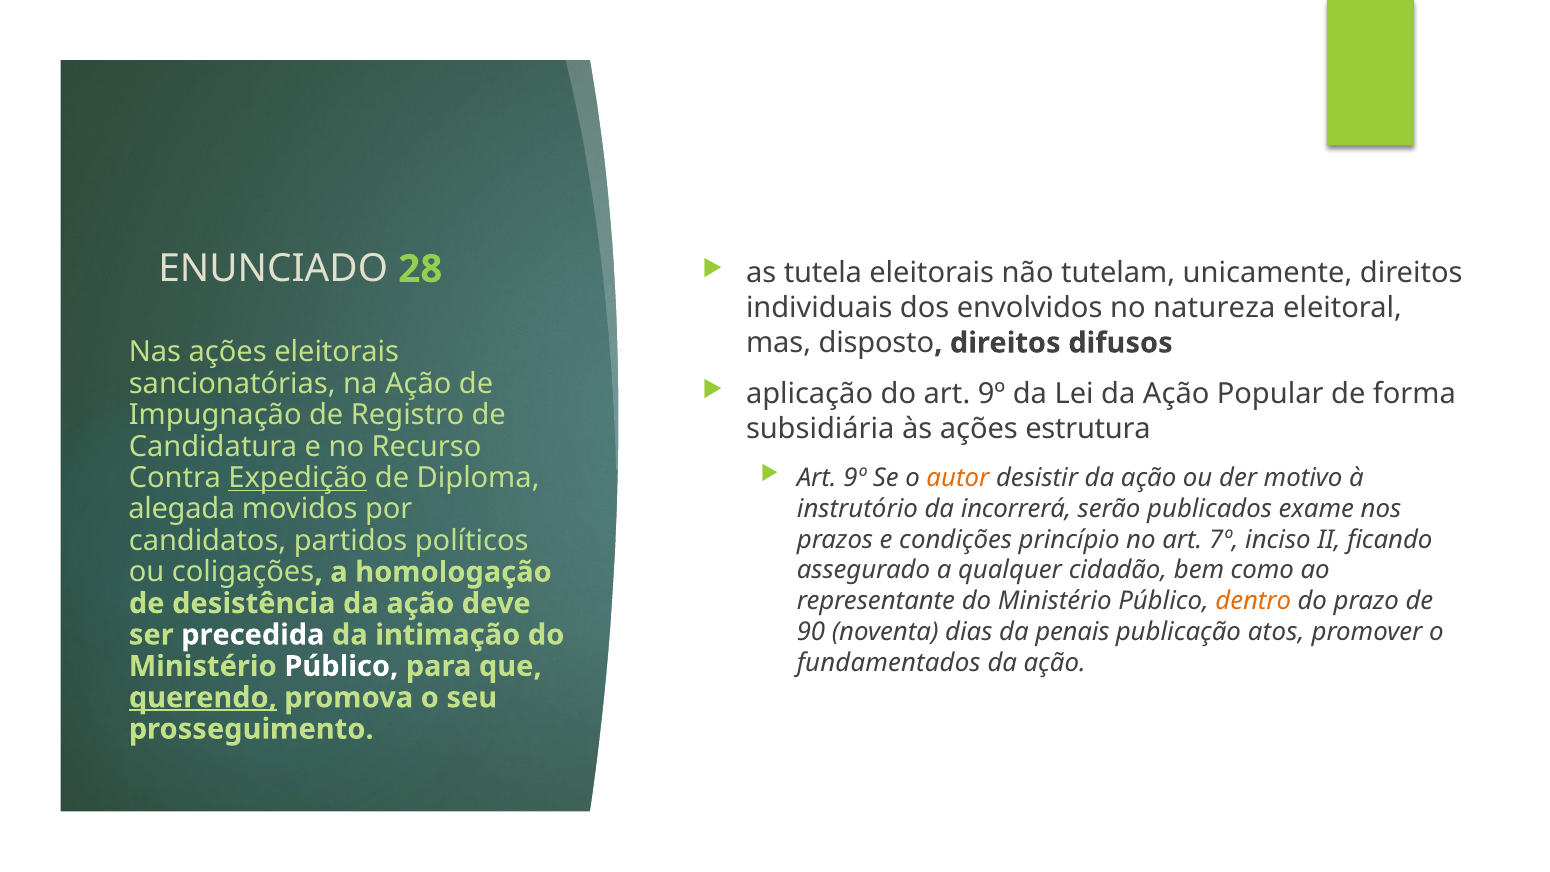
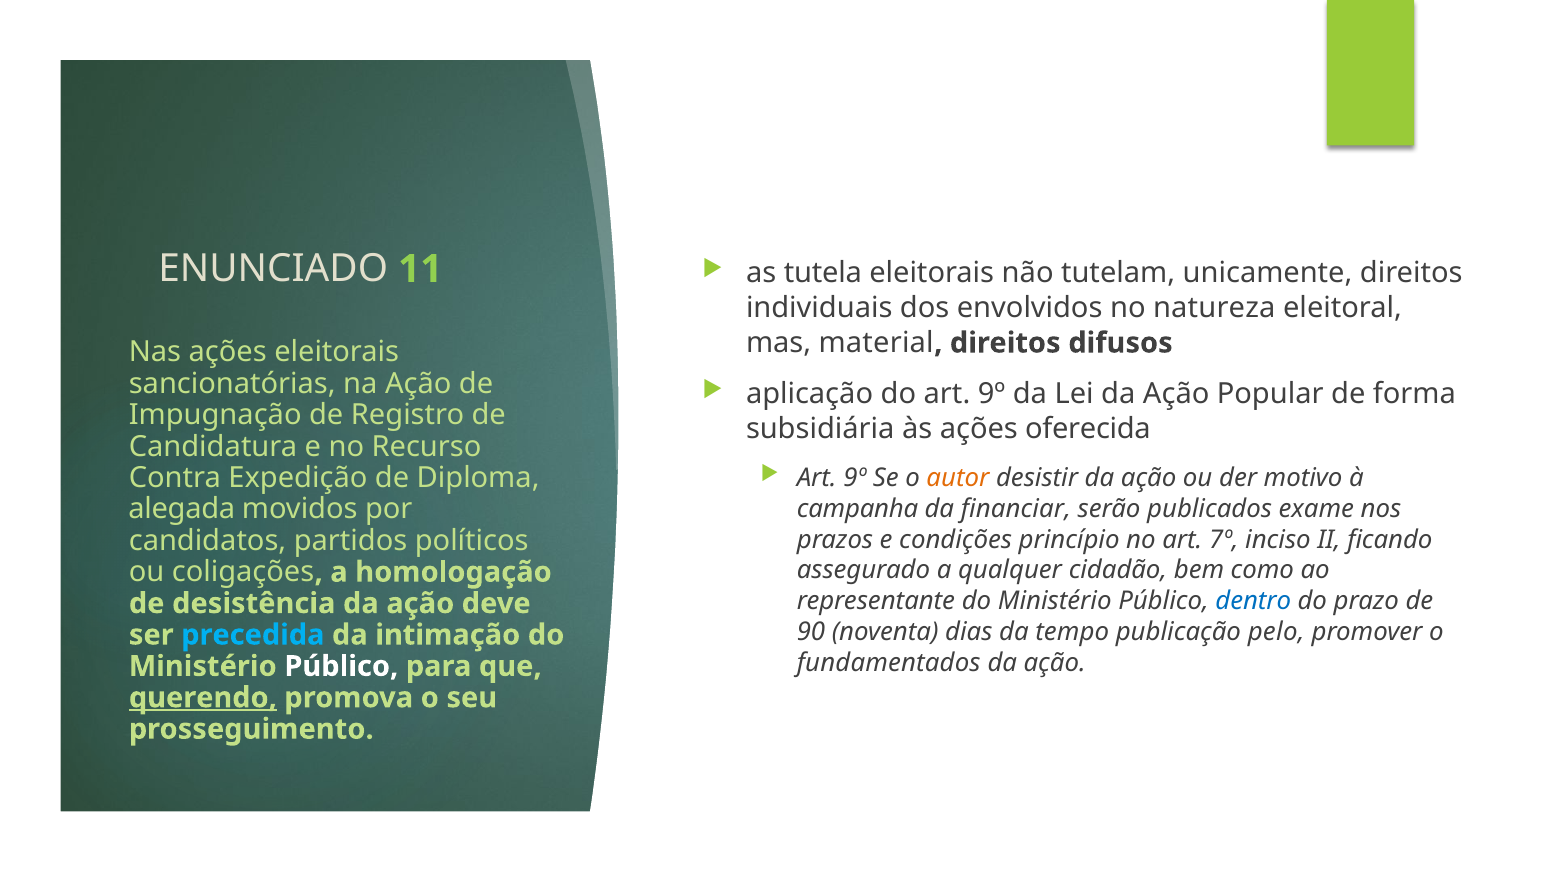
28: 28 -> 11
disposto: disposto -> material
estrutura: estrutura -> oferecida
Expedição underline: present -> none
instrutório: instrutório -> campanha
incorrerá: incorrerá -> financiar
dentro colour: orange -> blue
penais: penais -> tempo
atos: atos -> pelo
precedida colour: white -> light blue
